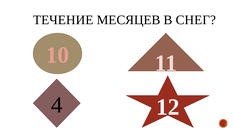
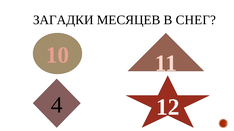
ТЕЧЕНИЕ: ТЕЧЕНИЕ -> ЗАГАДКИ
